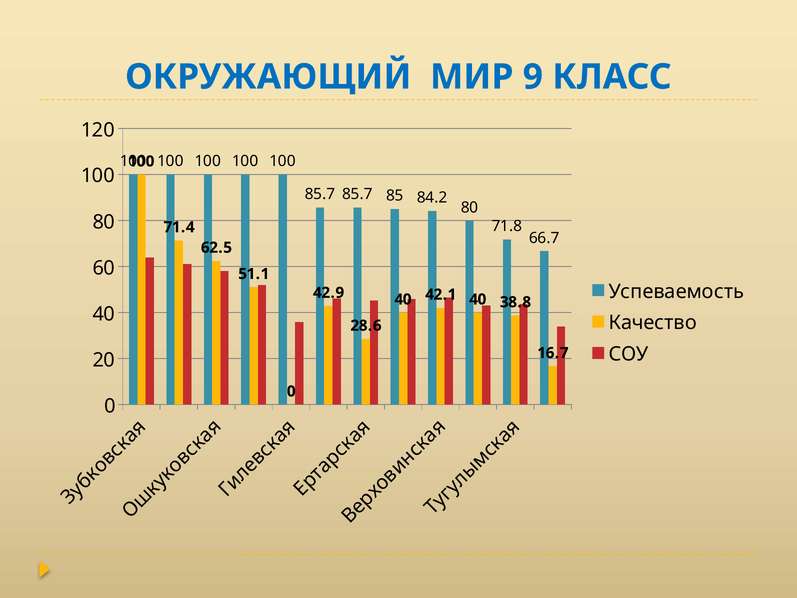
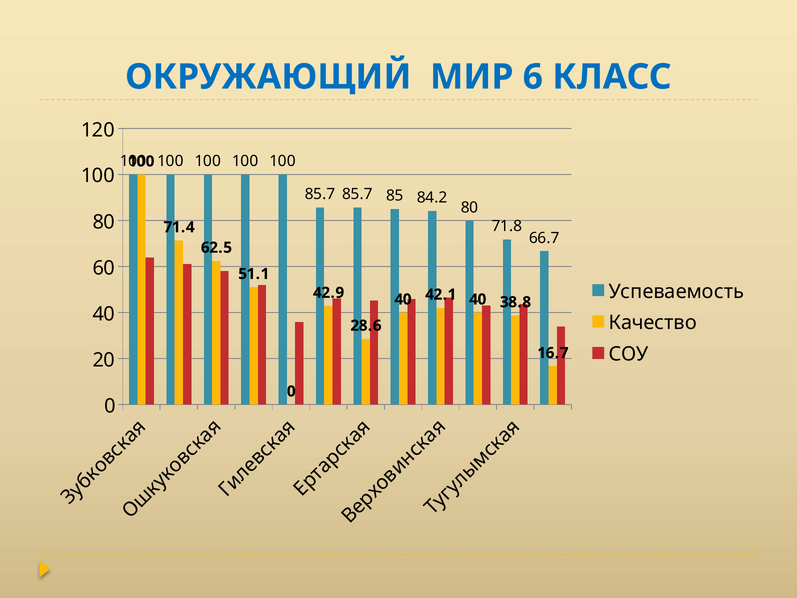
9: 9 -> 6
